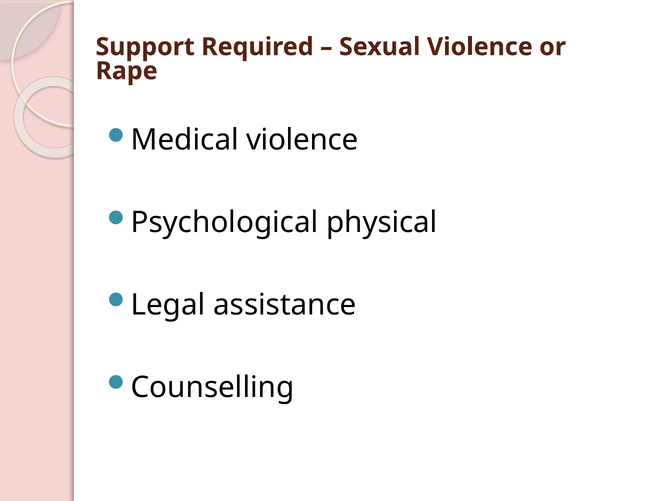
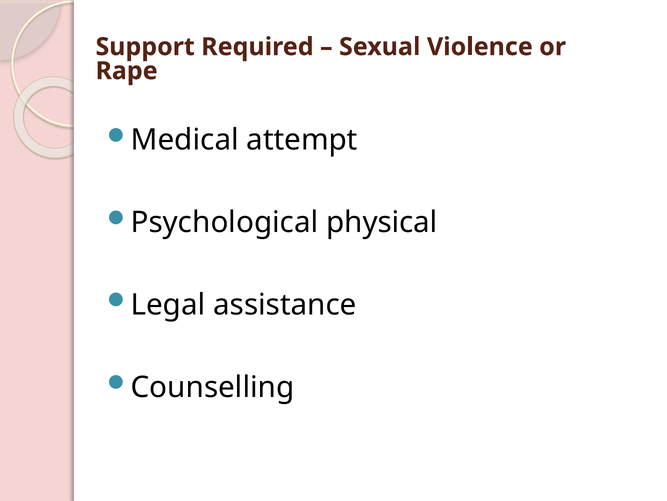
Medical violence: violence -> attempt
